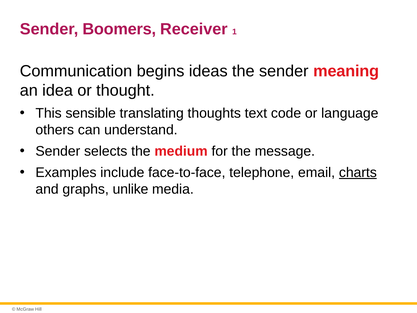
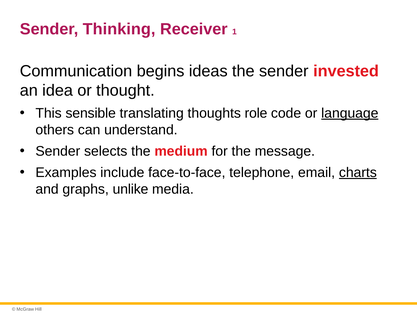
Boomers: Boomers -> Thinking
meaning: meaning -> invested
text: text -> role
language underline: none -> present
